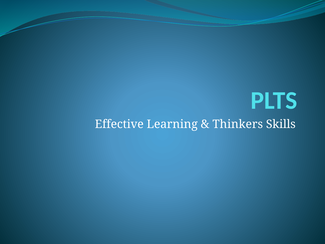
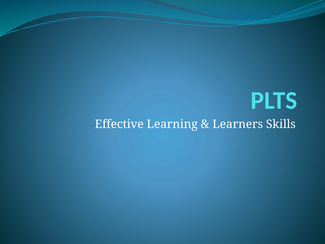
Thinkers: Thinkers -> Learners
